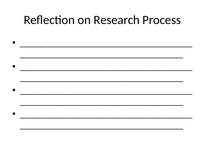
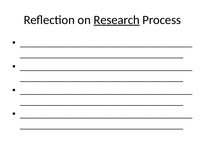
Research underline: none -> present
